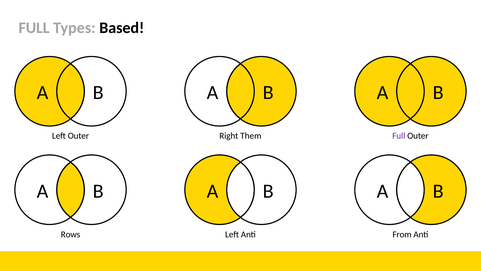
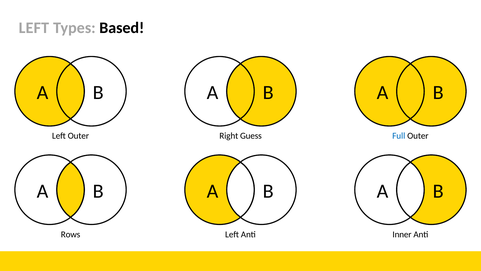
FULL at (34, 28): FULL -> LEFT
Them: Them -> Guess
Full at (399, 136) colour: purple -> blue
From: From -> Inner
